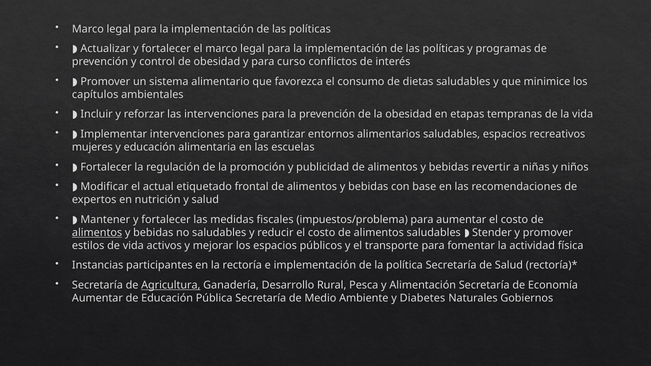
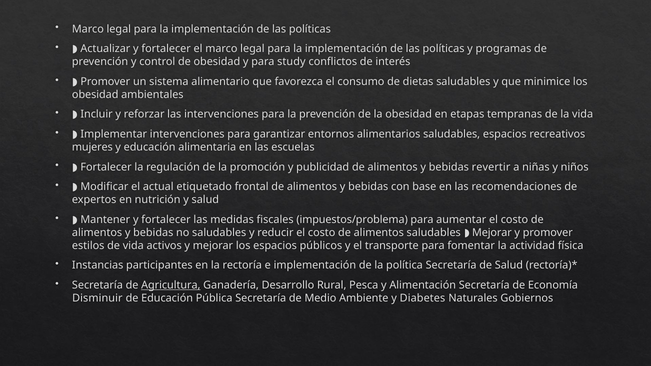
curso: curso -> study
capítulos at (95, 95): capítulos -> obesidad
alimentos at (97, 233) underline: present -> none
saludables Stender: Stender -> Mejorar
Aumentar at (97, 298): Aumentar -> Disminuir
